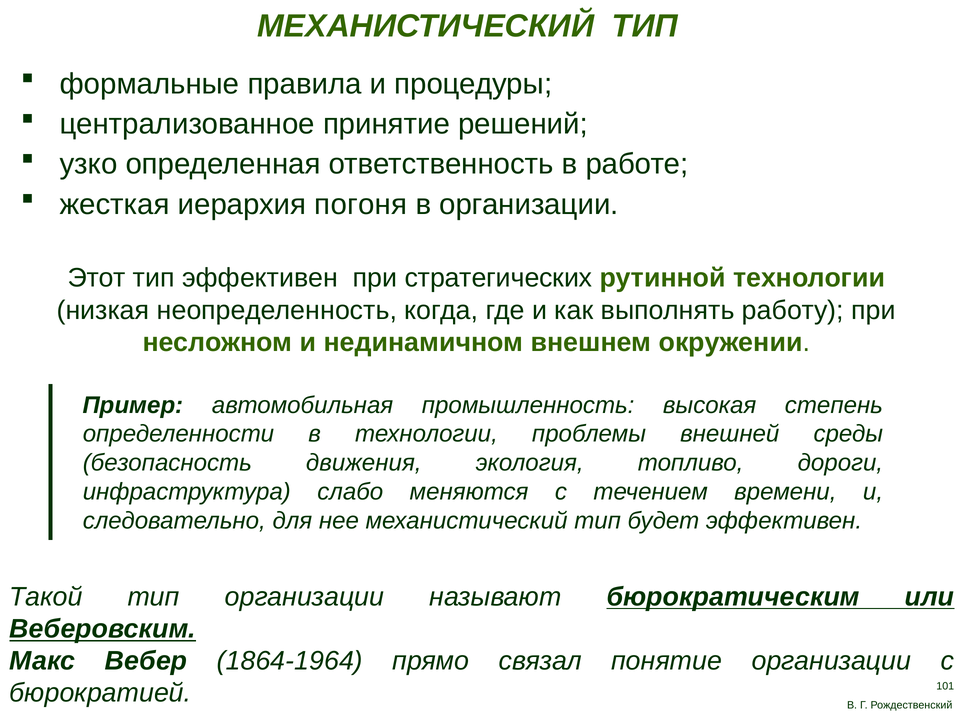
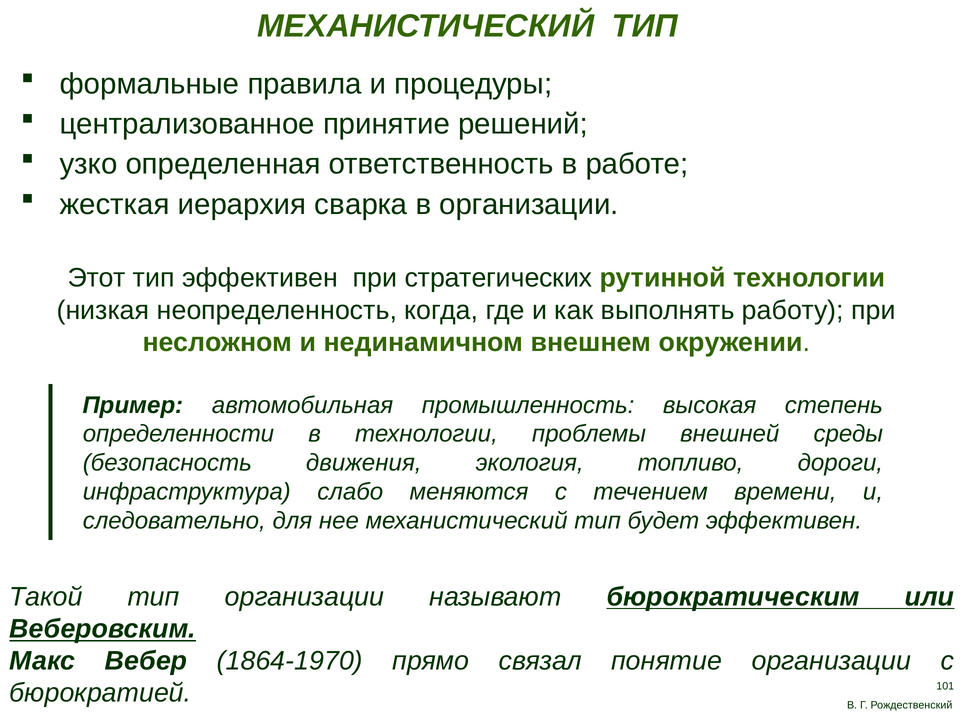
погоня: погоня -> сварка
1864-1964: 1864-1964 -> 1864-1970
